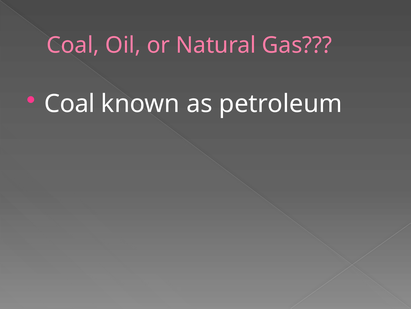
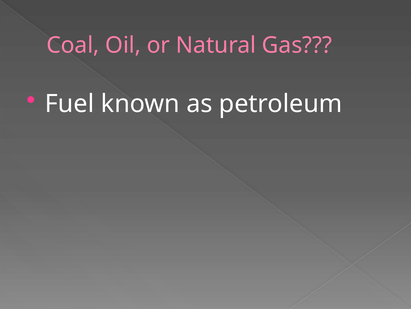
Coal at (70, 104): Coal -> Fuel
